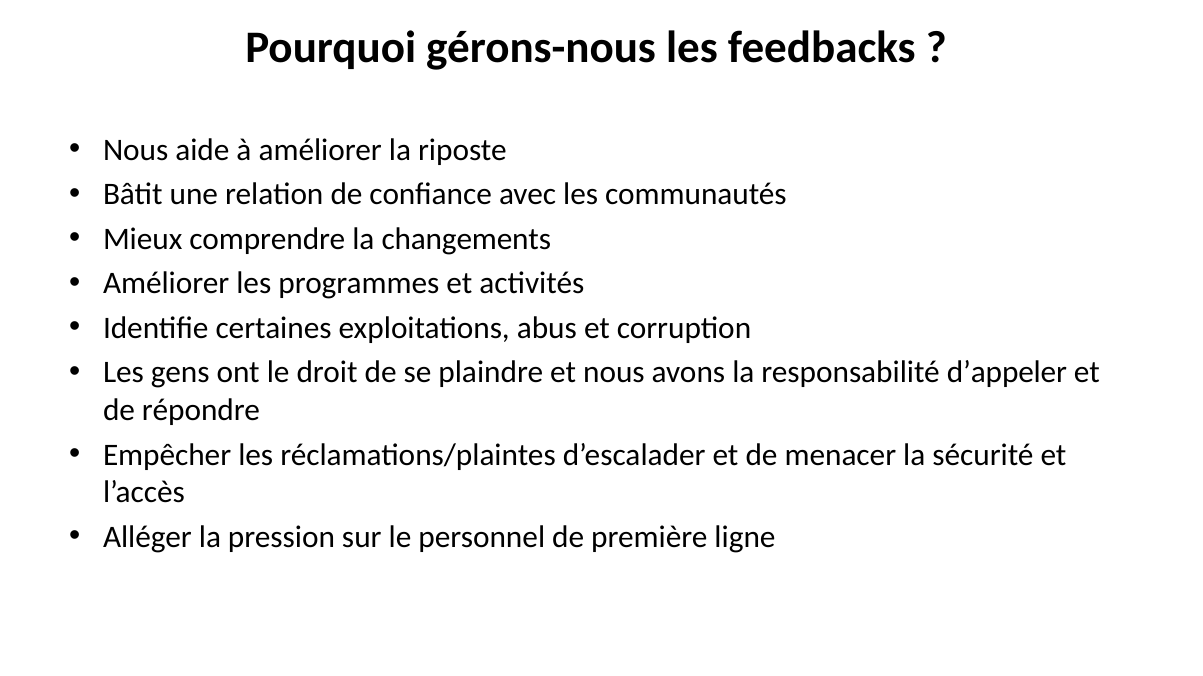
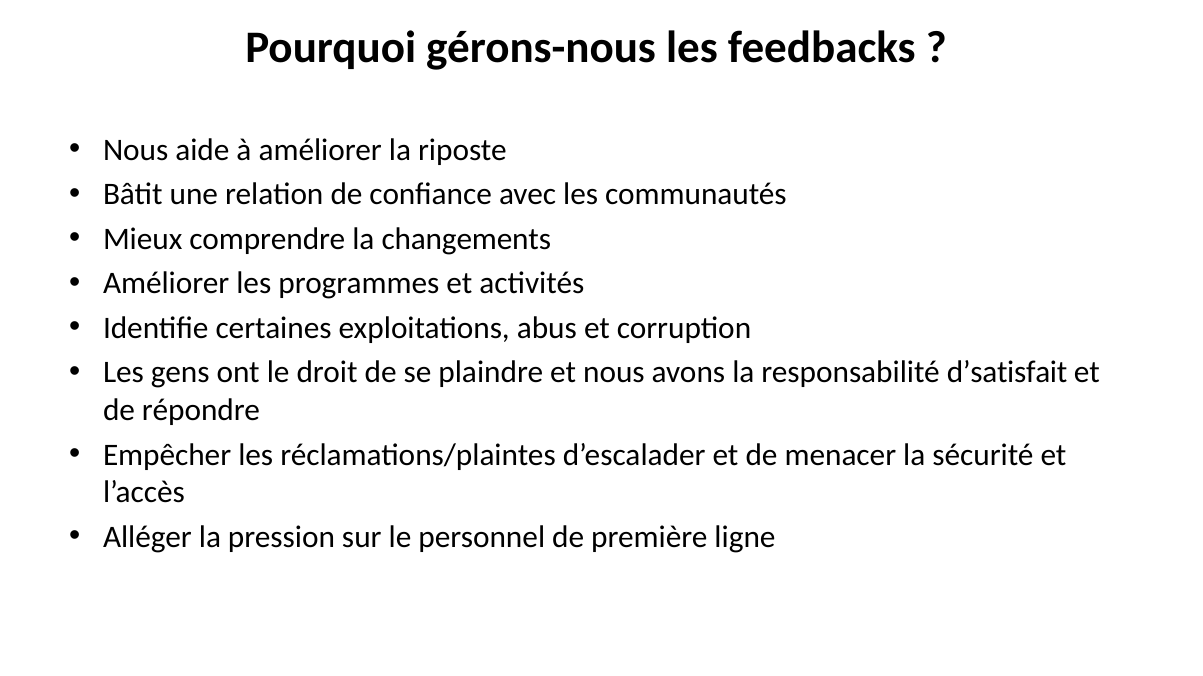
d’appeler: d’appeler -> d’satisfait
